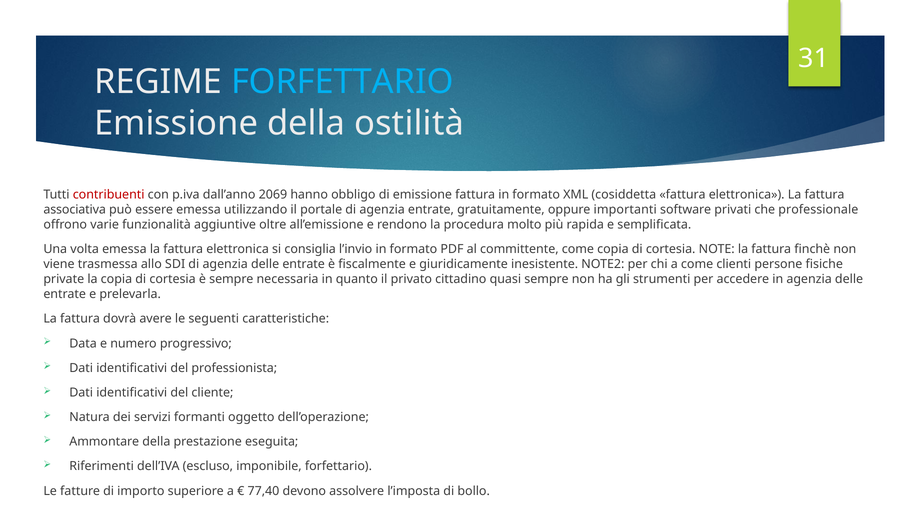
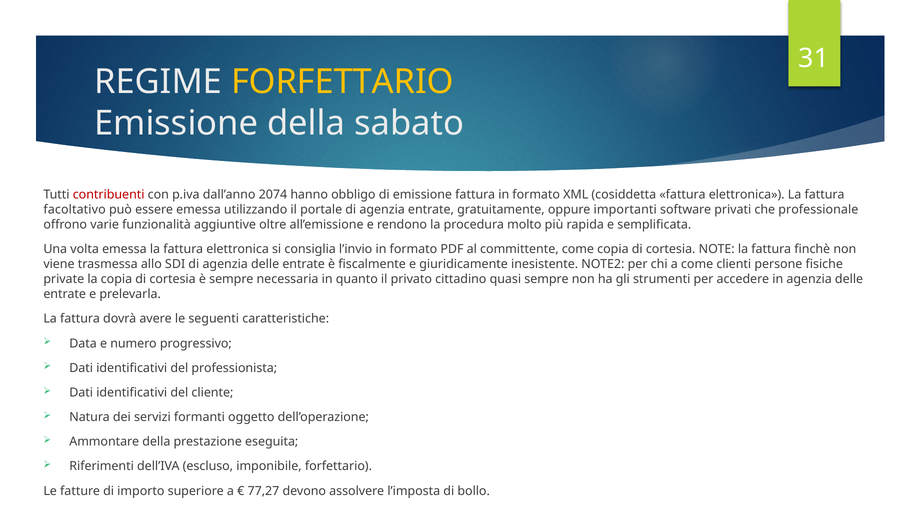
FORFETTARIO at (342, 82) colour: light blue -> yellow
ostilità: ostilità -> sabato
2069: 2069 -> 2074
associativa: associativa -> facoltativo
77,40: 77,40 -> 77,27
